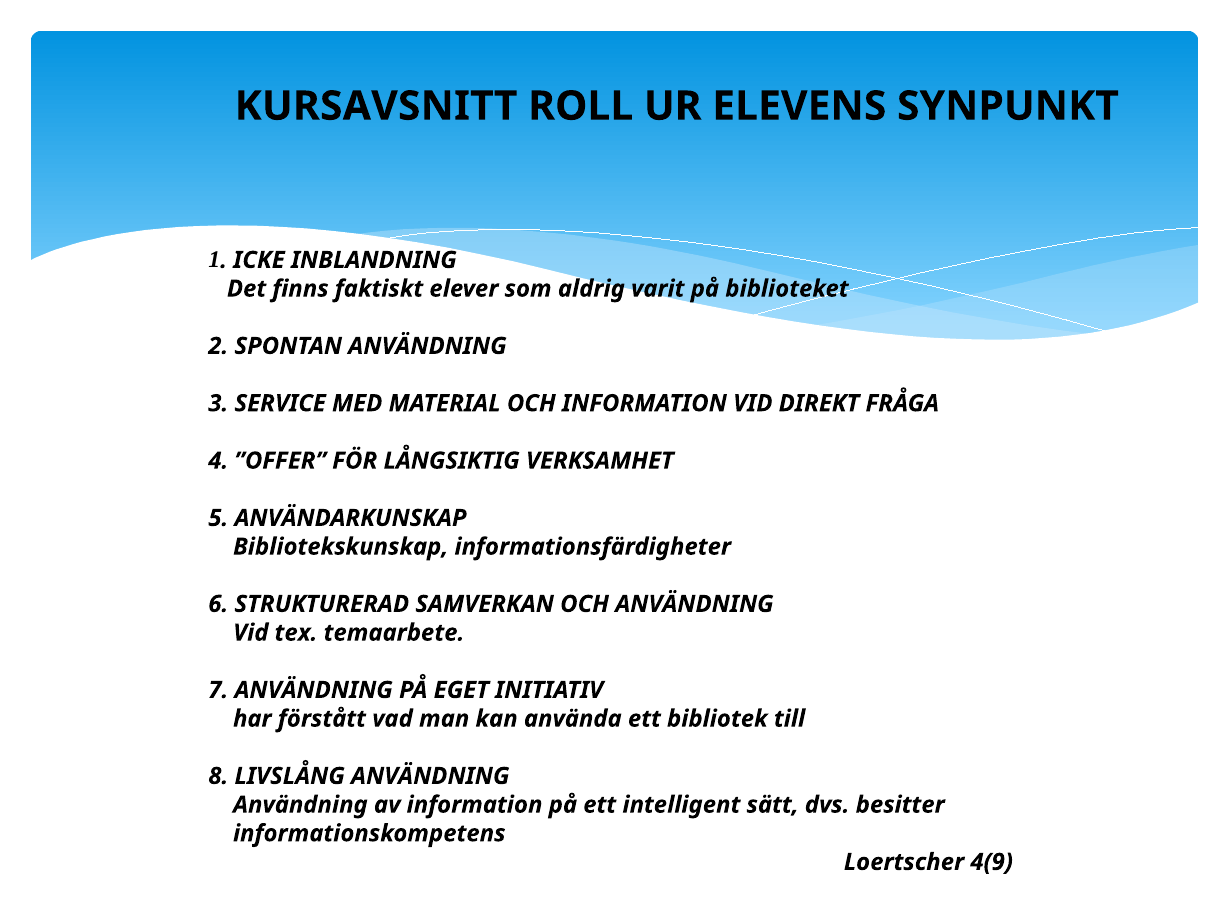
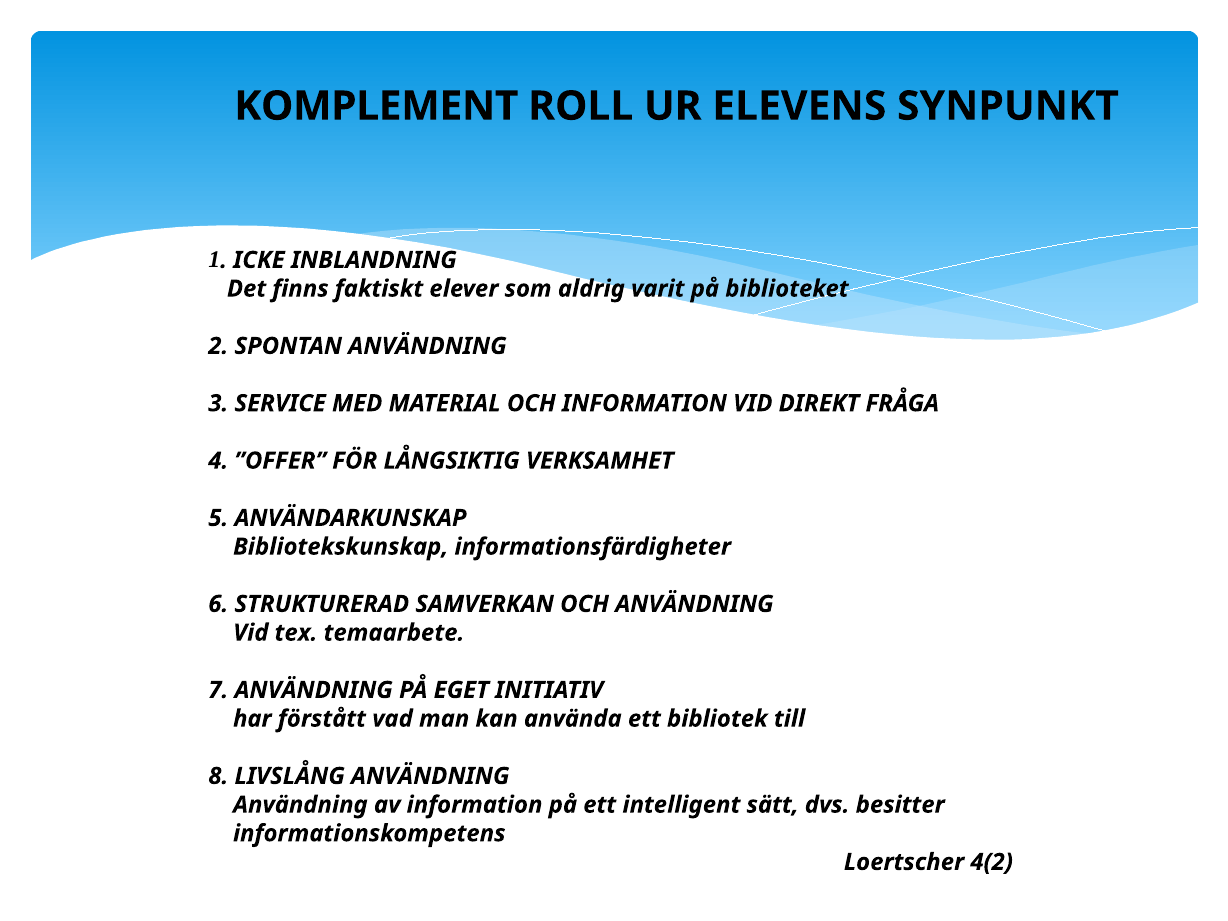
KURSAVSNITT: KURSAVSNITT -> KOMPLEMENT
4(9: 4(9 -> 4(2
